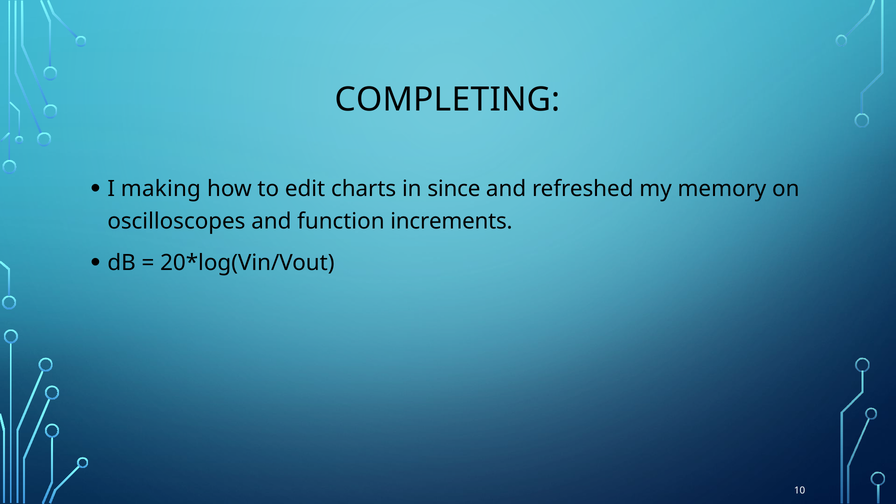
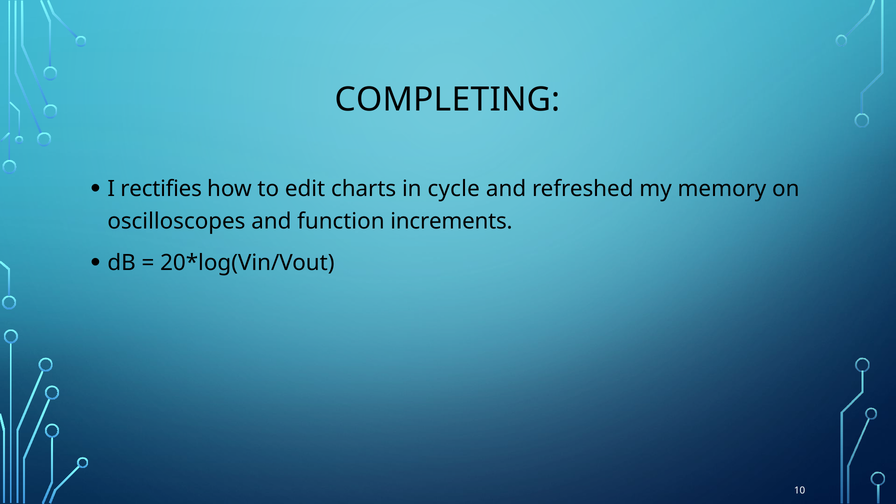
making: making -> rectifies
since: since -> cycle
